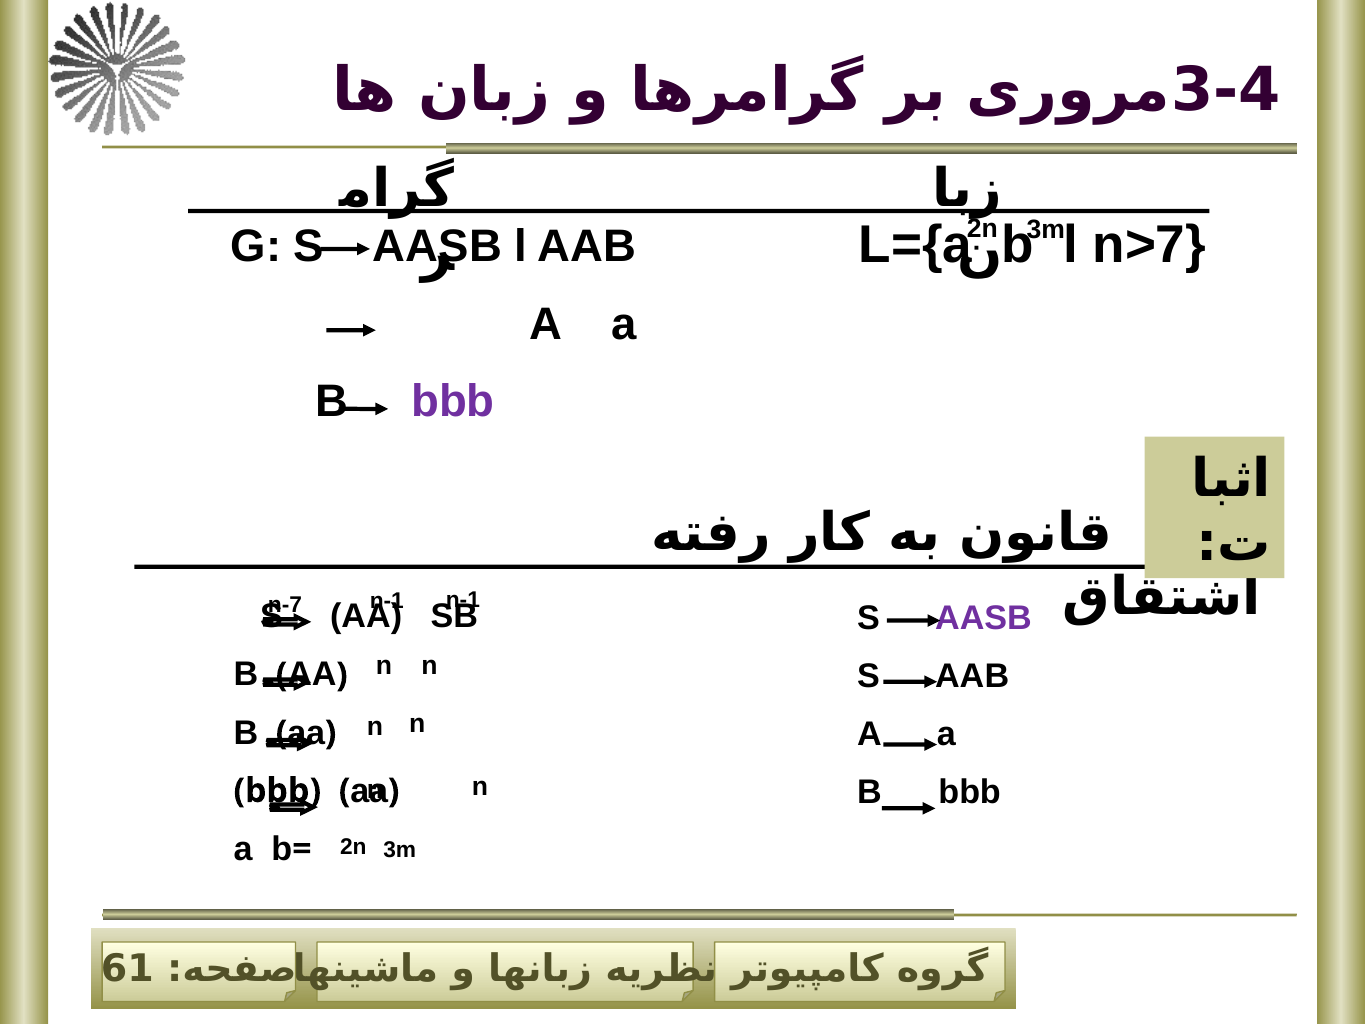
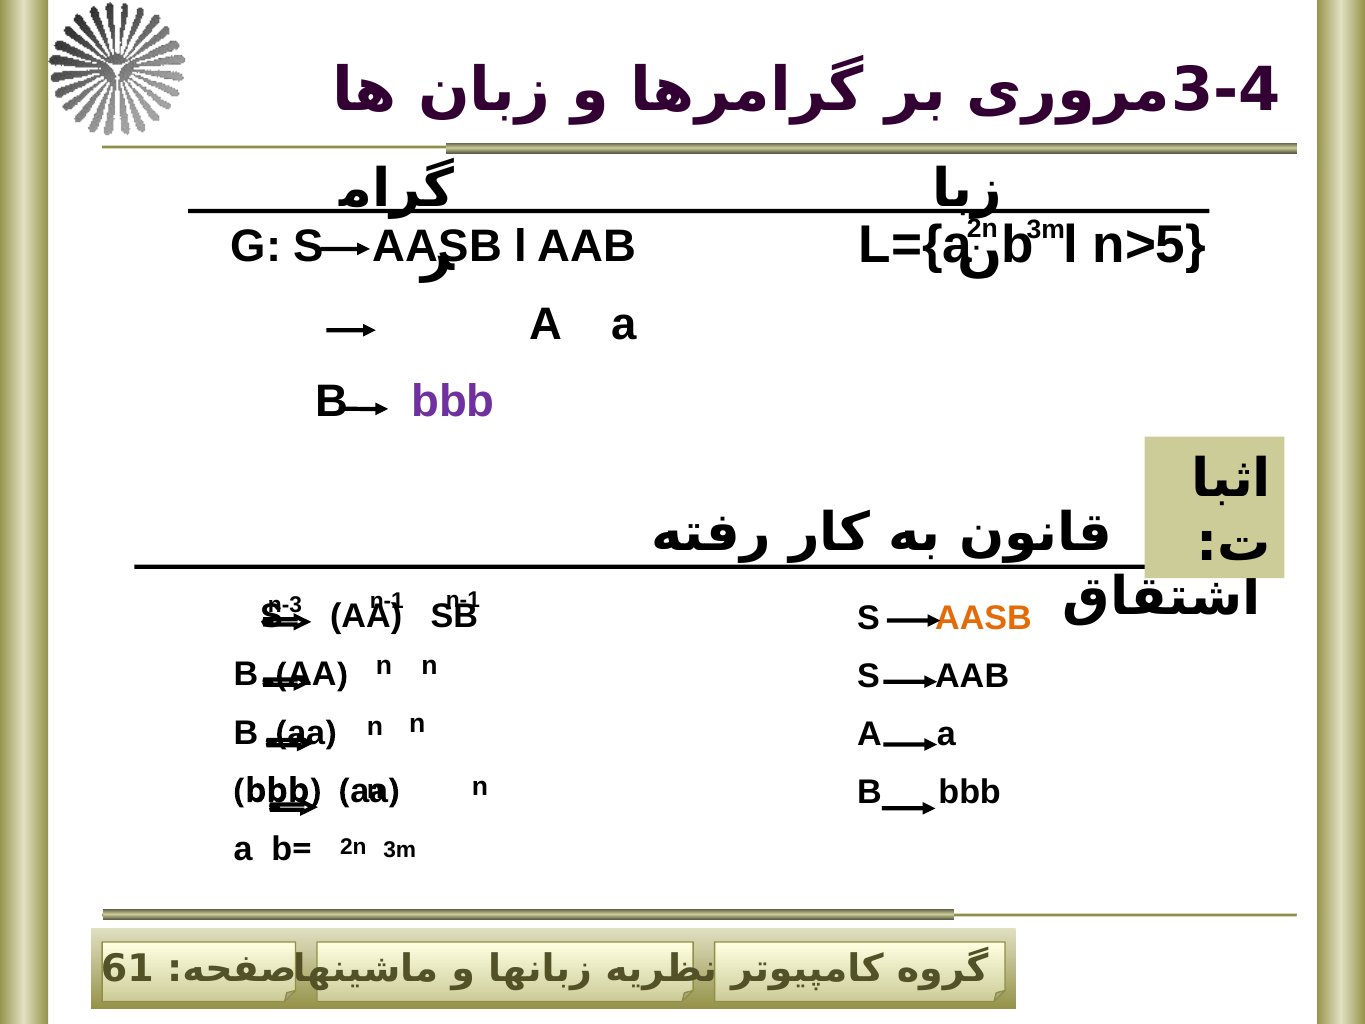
n>7: n>7 -> n>5
n-7: n-7 -> n-3
AASB at (983, 618) colour: purple -> orange
